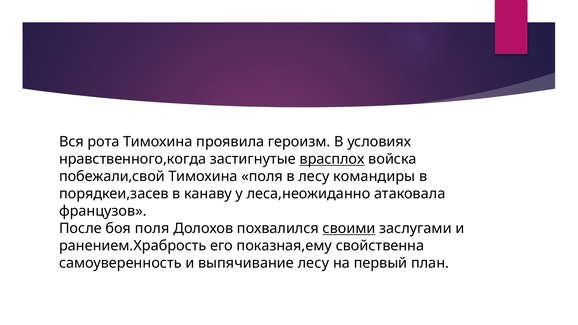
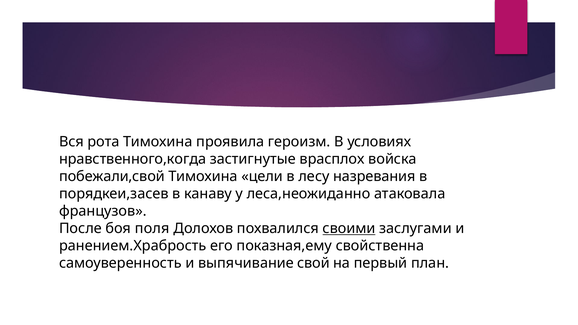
врасплох underline: present -> none
Тимохина поля: поля -> цели
командиры: командиры -> назревания
выпячивание лесу: лесу -> свой
